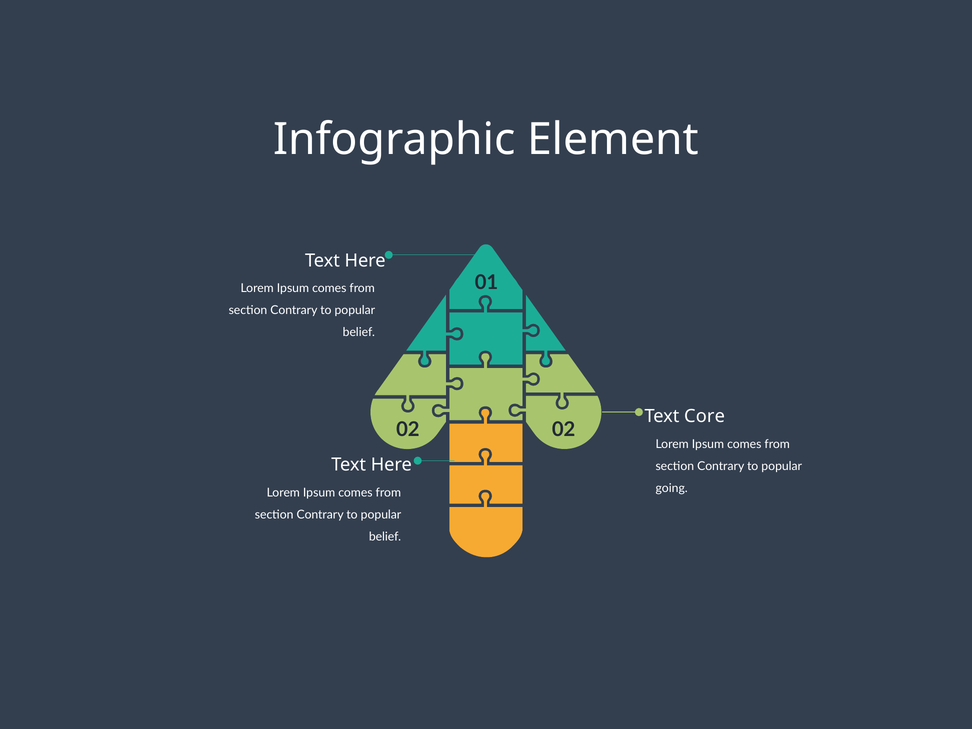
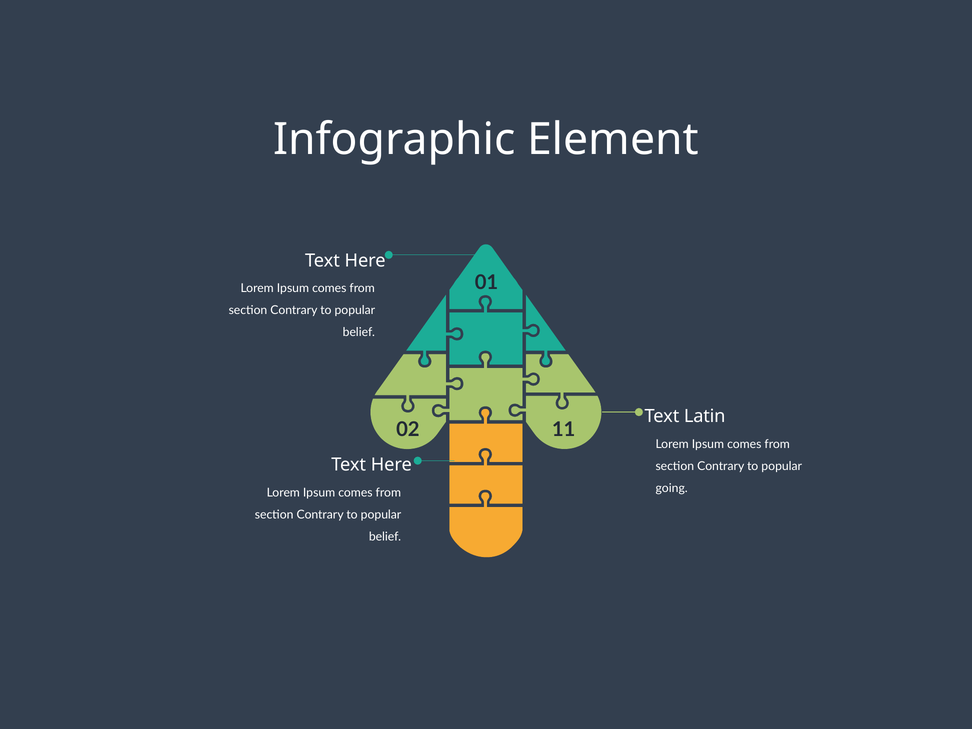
Core: Core -> Latin
02 02: 02 -> 11
